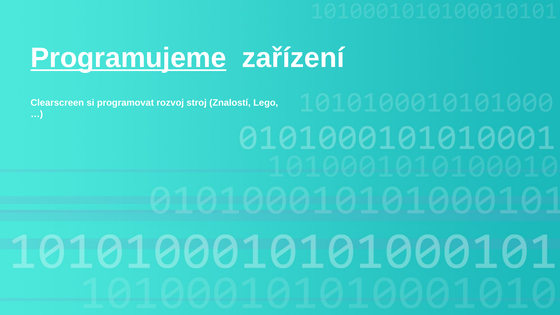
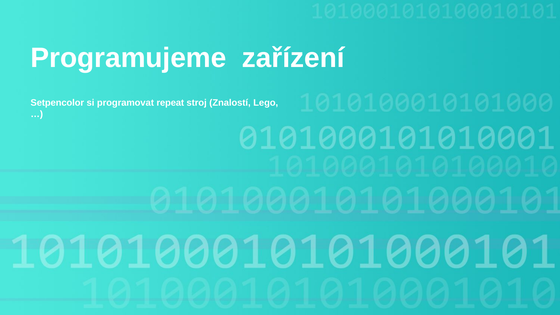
Programujeme underline: present -> none
Clearscreen: Clearscreen -> Setpencolor
rozvoj: rozvoj -> repeat
